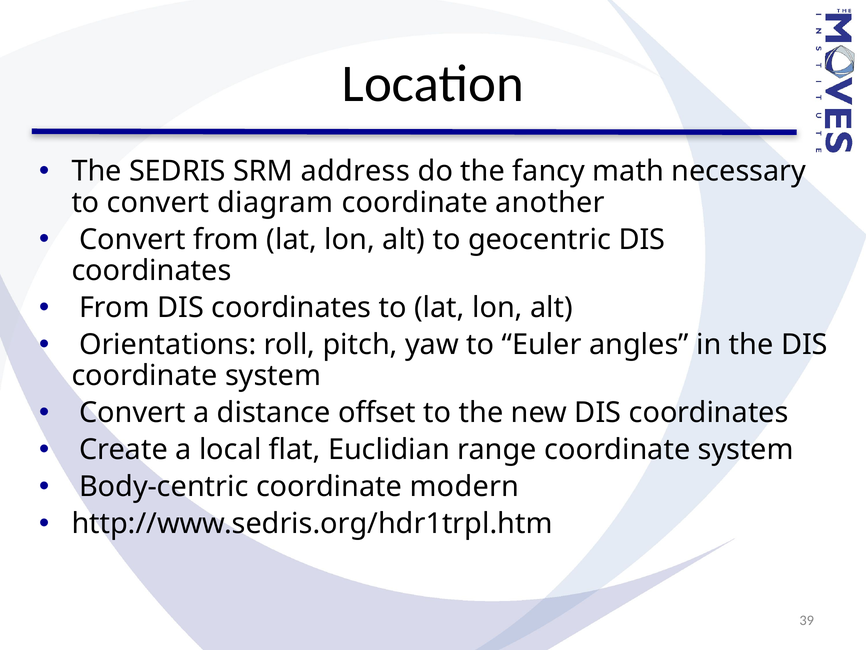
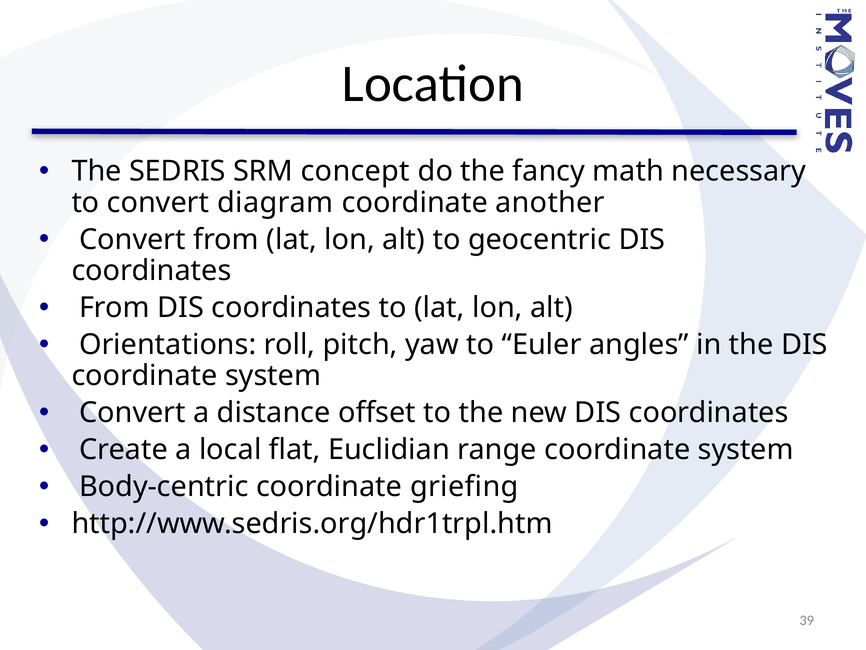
address: address -> concept
modern: modern -> griefing
